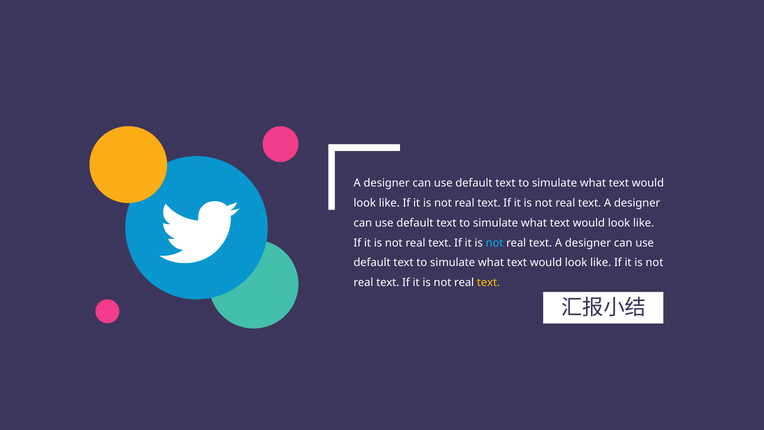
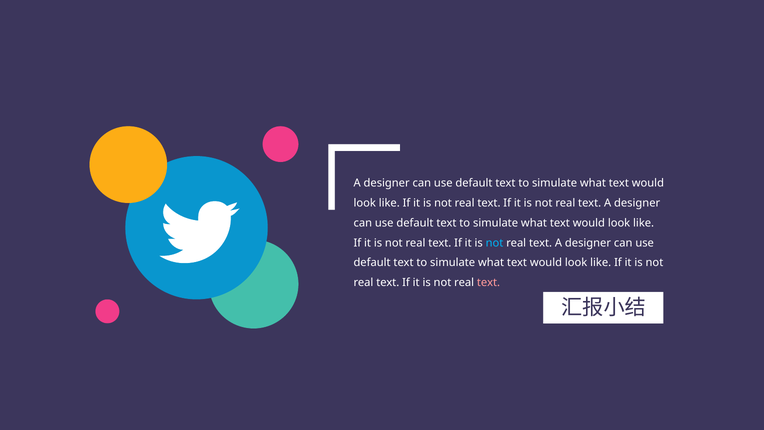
text at (488, 283) colour: yellow -> pink
